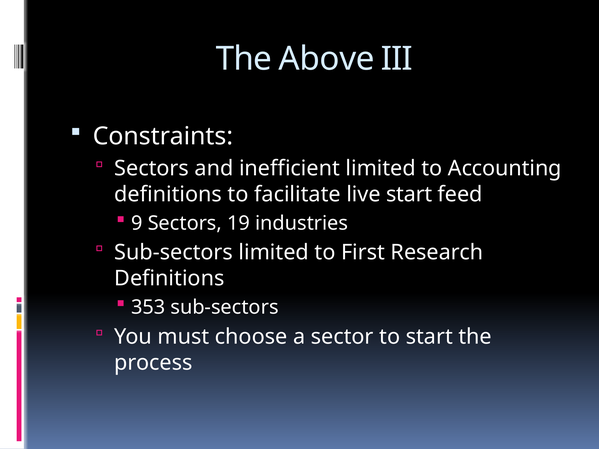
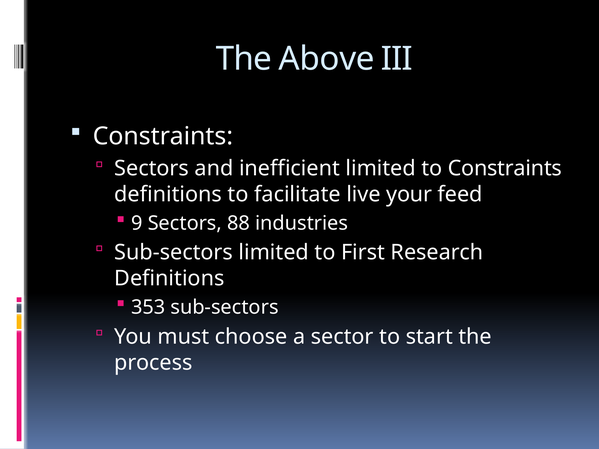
to Accounting: Accounting -> Constraints
live start: start -> your
19: 19 -> 88
